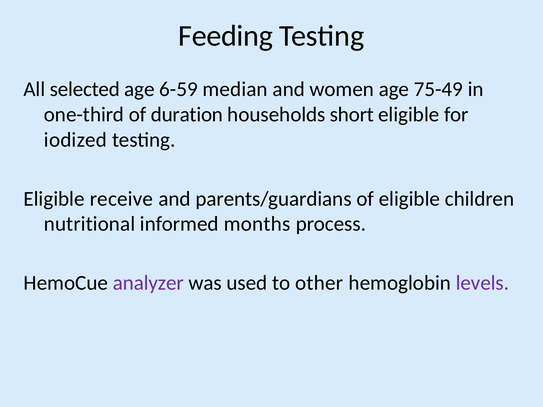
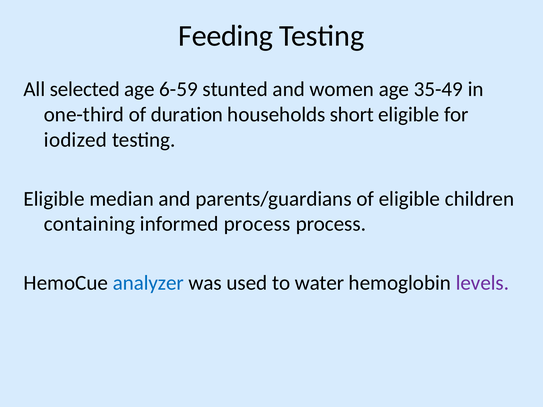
median: median -> stunted
75-49: 75-49 -> 35-49
receive: receive -> median
nutritional: nutritional -> containing
informed months: months -> process
analyzer colour: purple -> blue
other: other -> water
